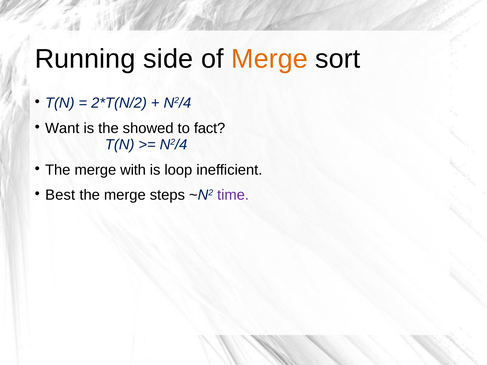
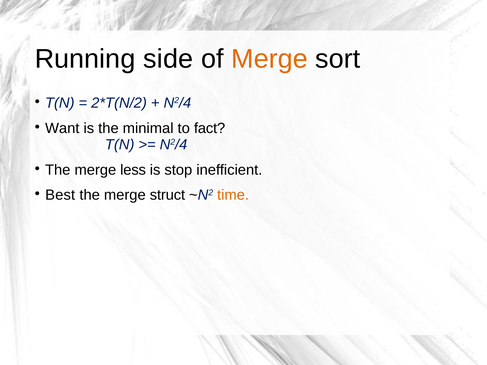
showed: showed -> minimal
with: with -> less
loop: loop -> stop
steps: steps -> struct
time colour: purple -> orange
